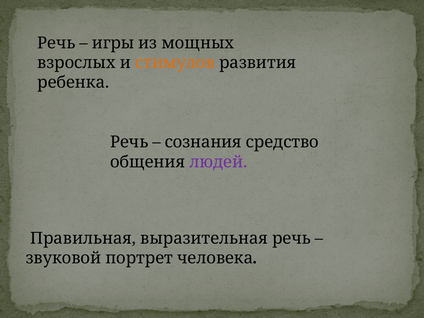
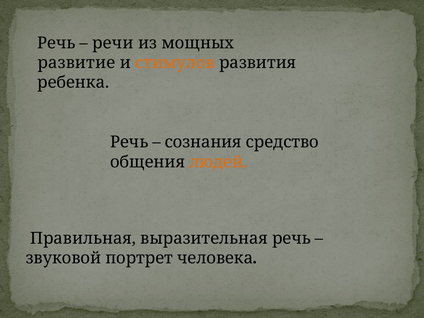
игры: игры -> речи
взрослых: взрослых -> развитие
людей colour: purple -> orange
